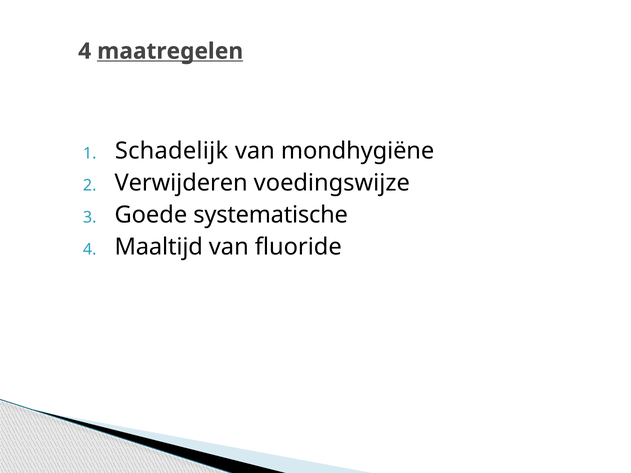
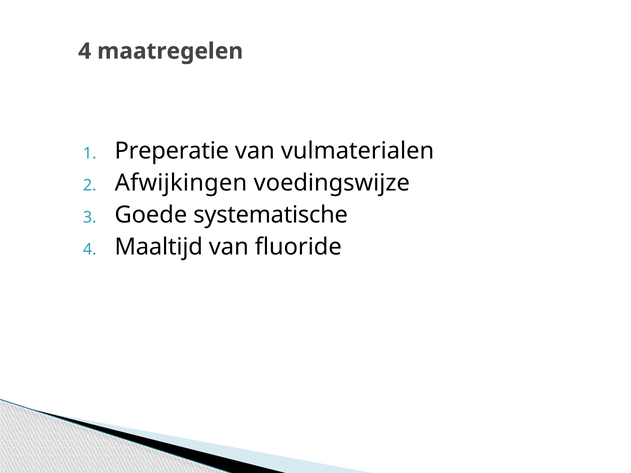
maatregelen underline: present -> none
Schadelijk: Schadelijk -> Preperatie
mondhygiëne: mondhygiëne -> vulmaterialen
Verwijderen: Verwijderen -> Afwijkingen
